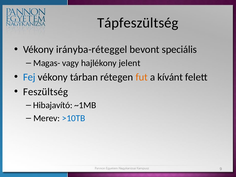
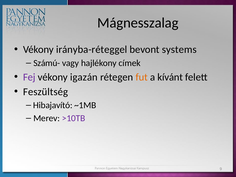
Tápfeszültség: Tápfeszültség -> Mágnesszalag
speciális: speciális -> systems
Magas-: Magas- -> Számú-
jelent: jelent -> címek
Fej colour: blue -> purple
tárban: tárban -> igazán
>10TB colour: blue -> purple
